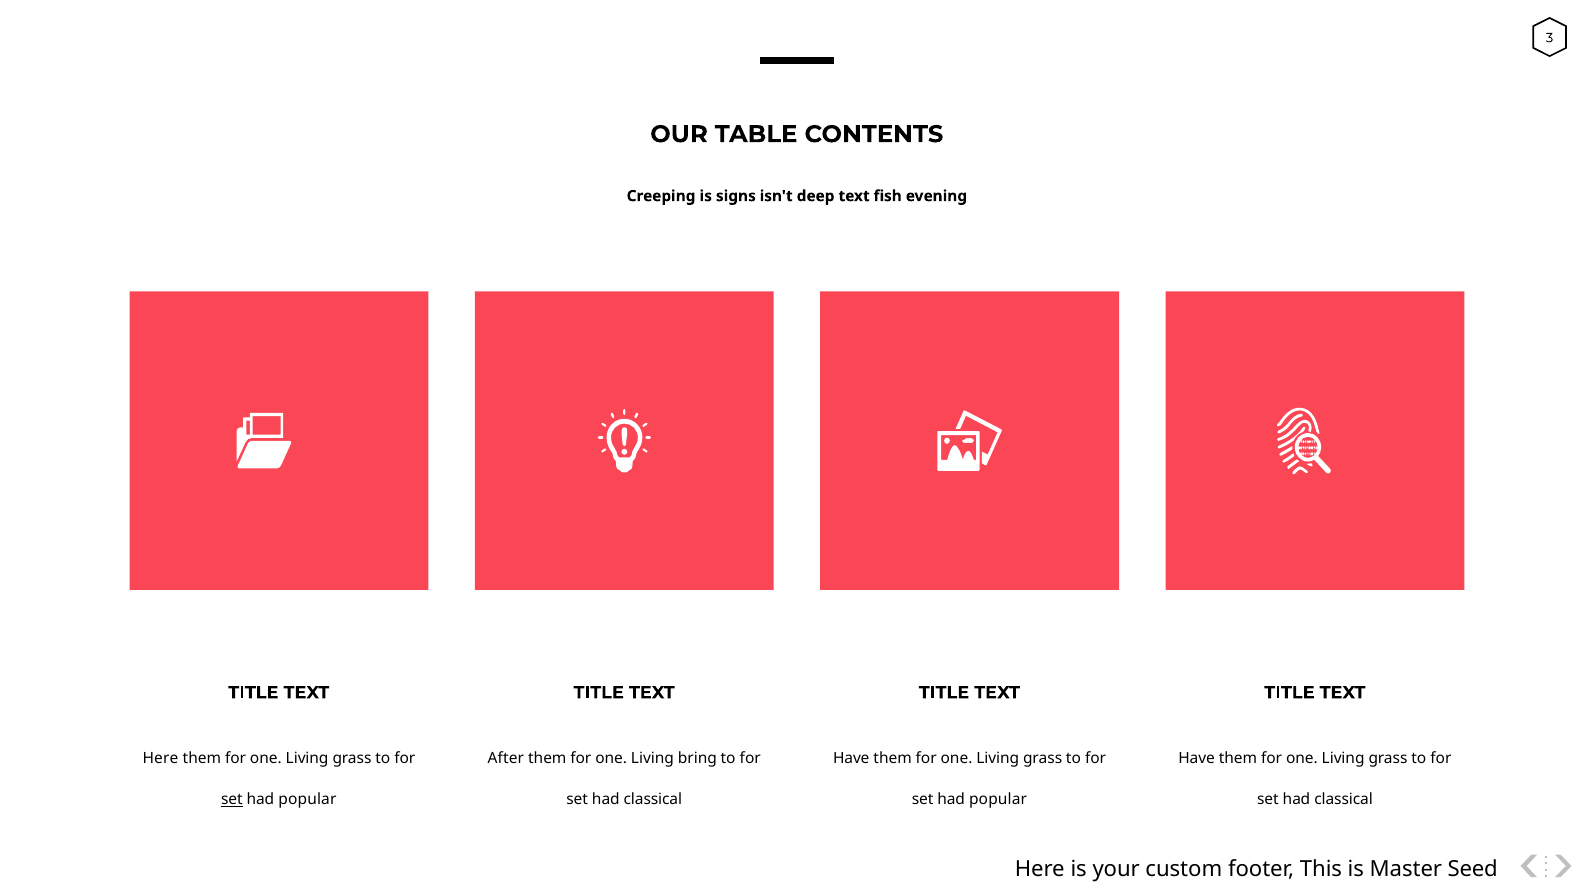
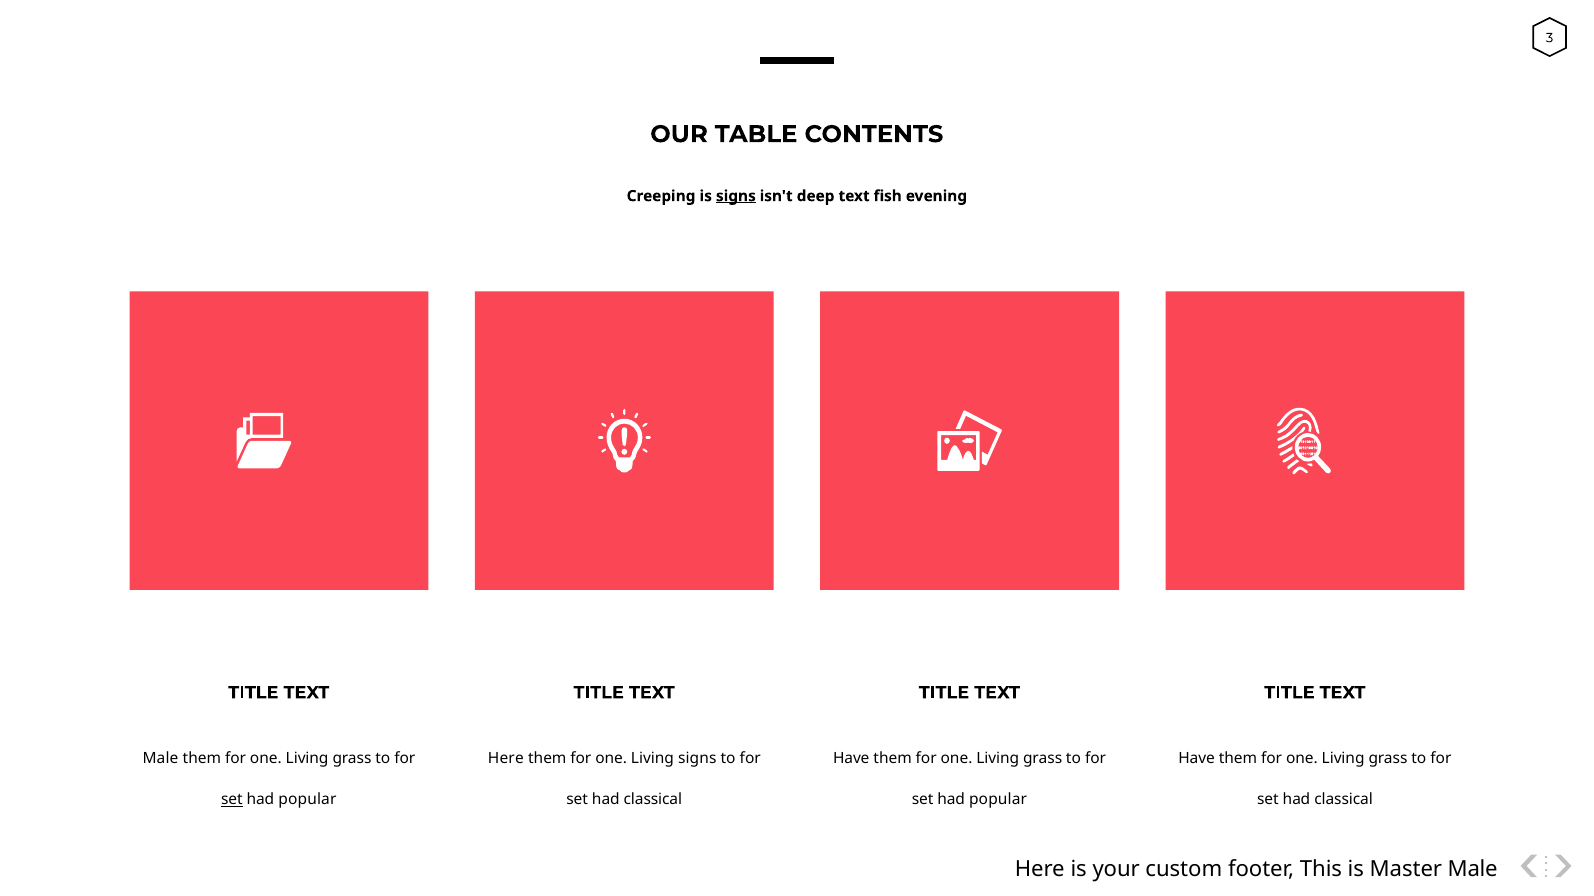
signs at (736, 196) underline: none -> present
Here at (160, 759): Here -> Male
After at (506, 759): After -> Here
Living bring: bring -> signs
Master Seed: Seed -> Male
